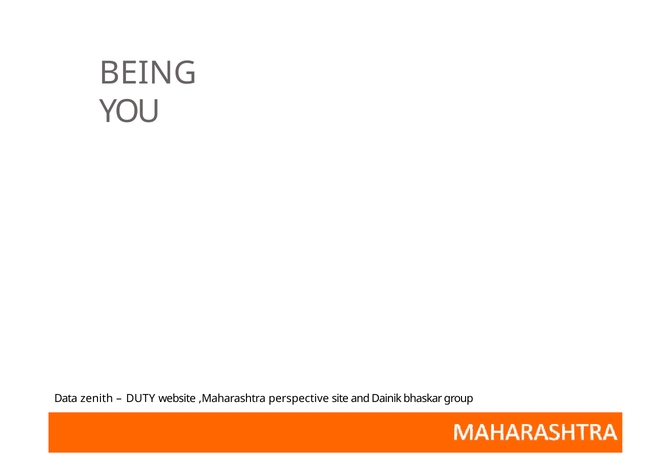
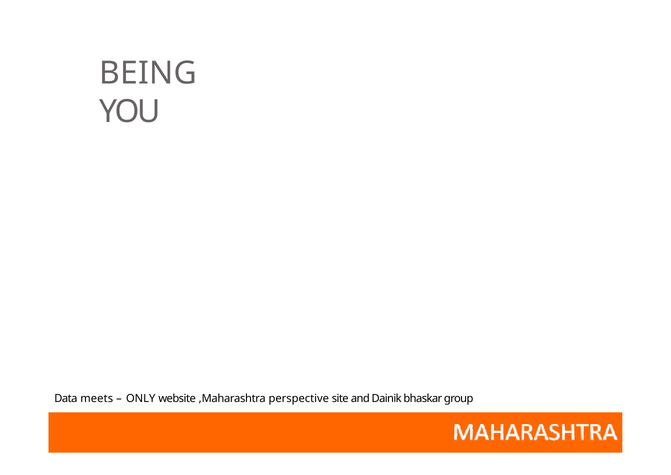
zenith: zenith -> meets
DUTY: DUTY -> ONLY
